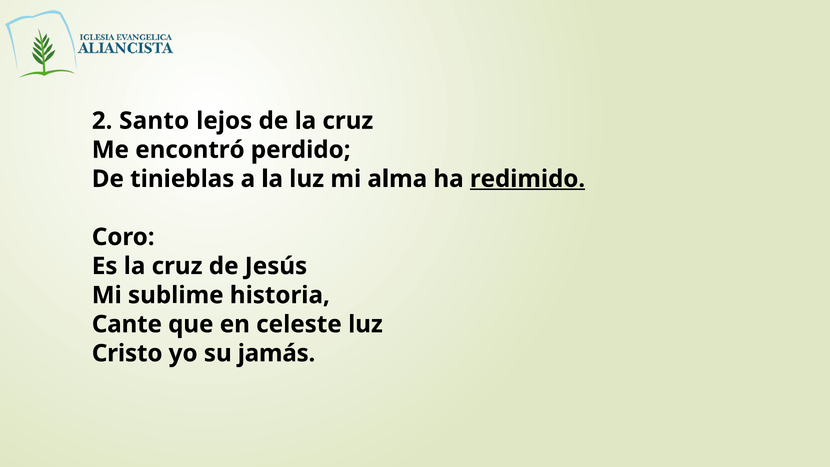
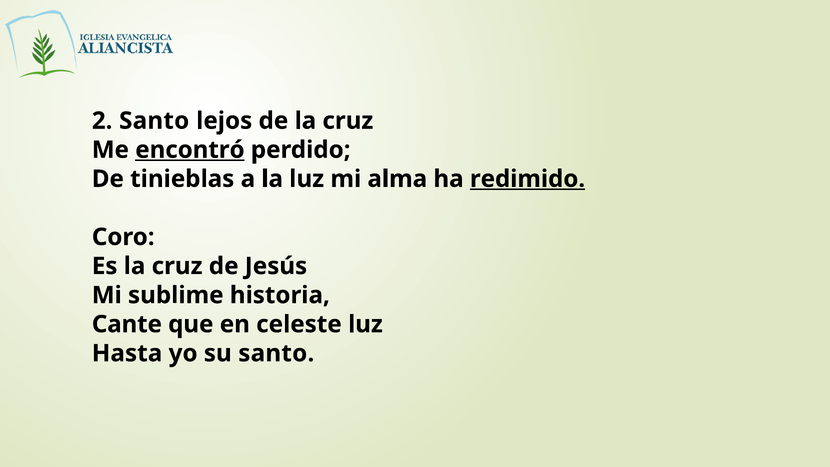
encontró underline: none -> present
Cristo: Cristo -> Hasta
su jamás: jamás -> santo
